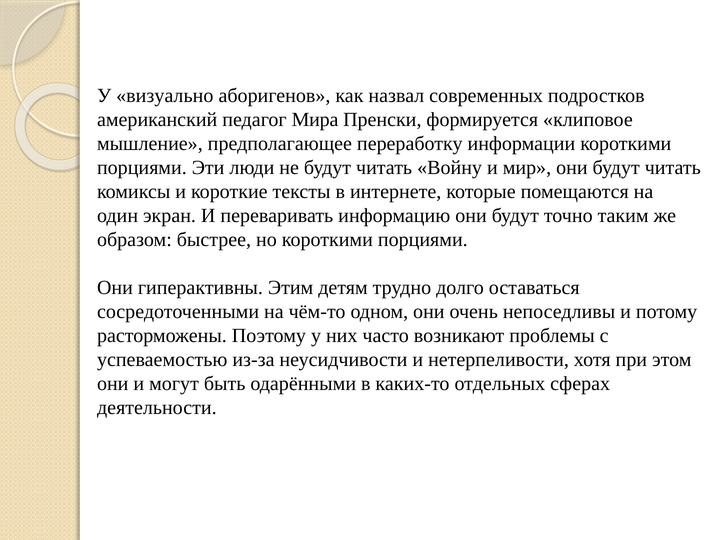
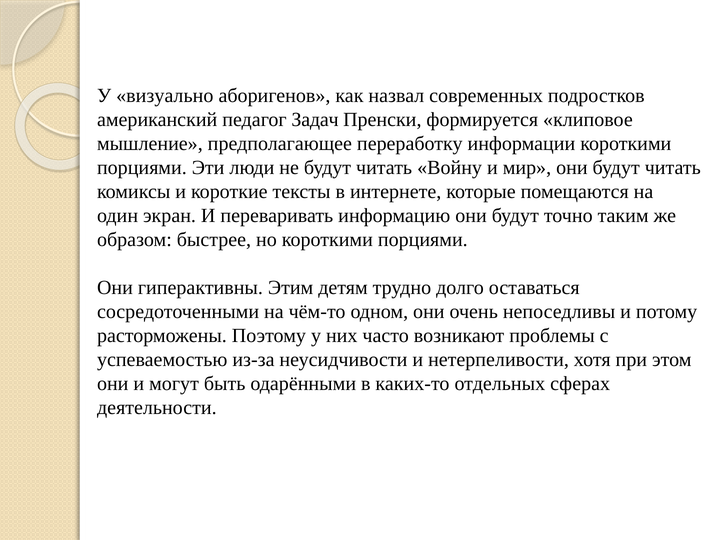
Мира: Мира -> Задач
